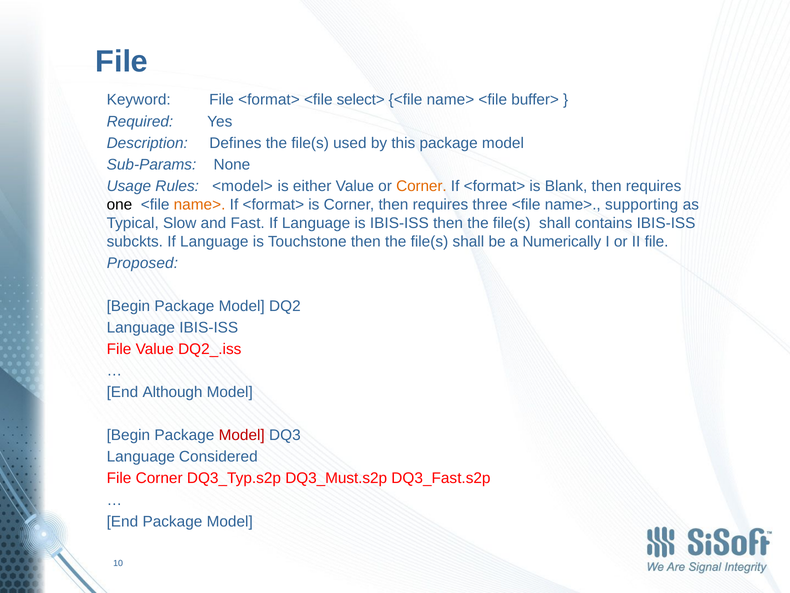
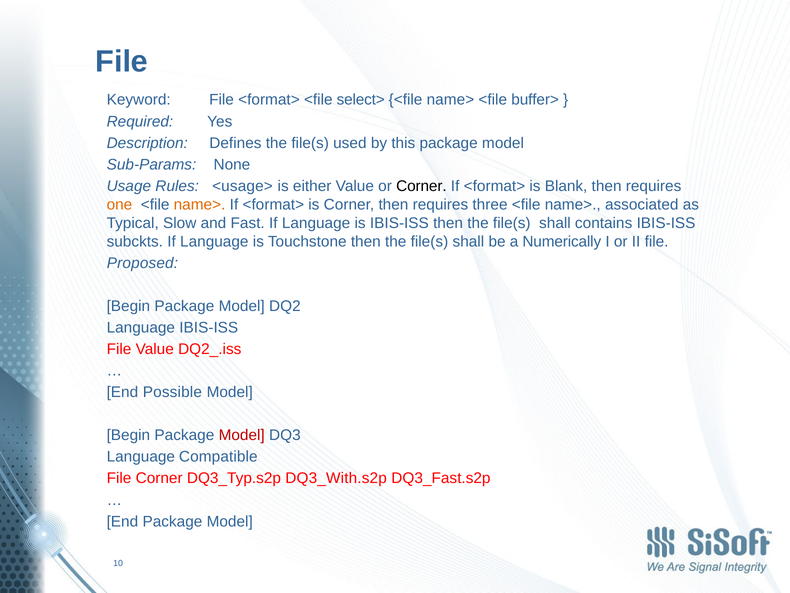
<model>: <model> -> <usage>
Corner at (421, 186) colour: orange -> black
one colour: black -> orange
supporting: supporting -> associated
Although: Although -> Possible
Considered: Considered -> Compatible
DQ3_Must.s2p: DQ3_Must.s2p -> DQ3_With.s2p
